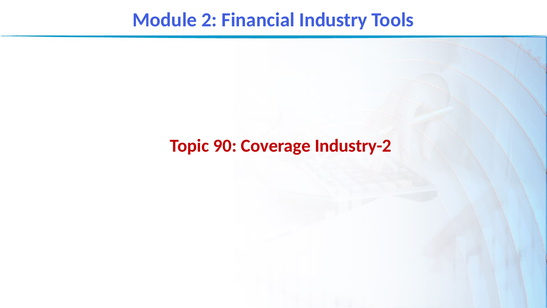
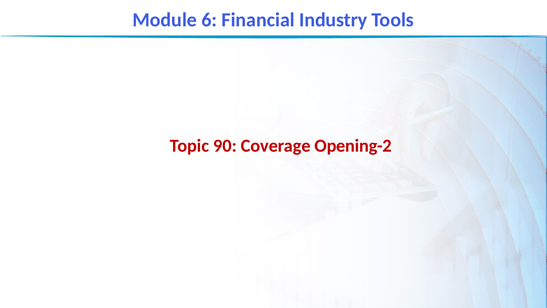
2: 2 -> 6
Industry-2: Industry-2 -> Opening-2
